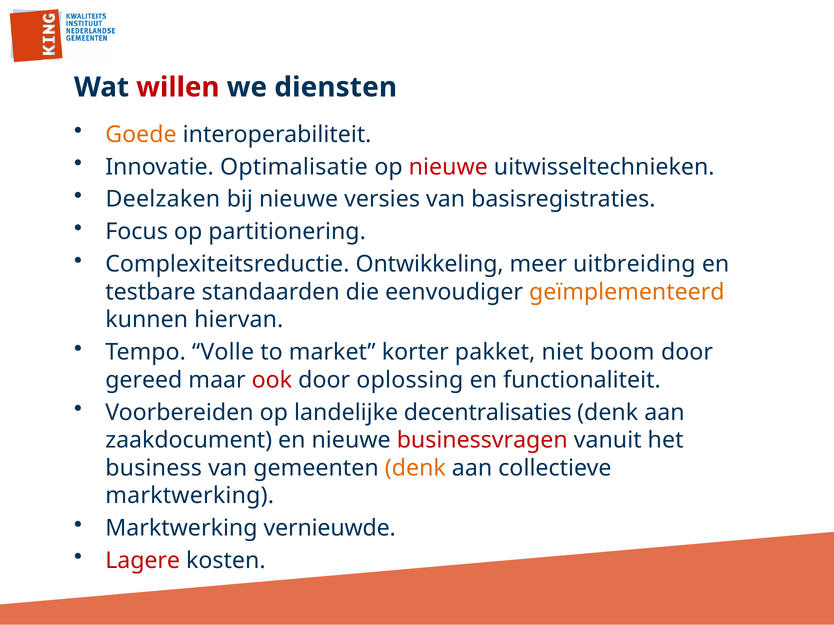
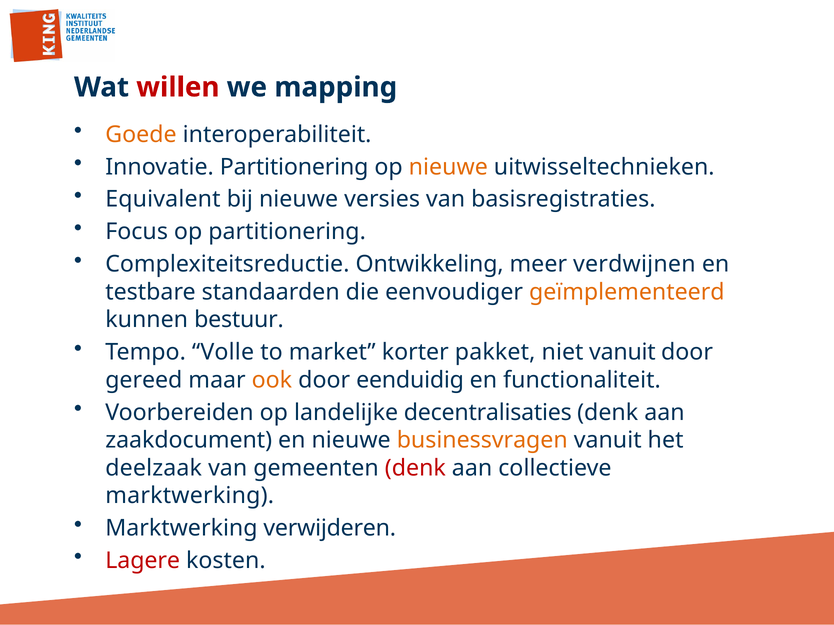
diensten: diensten -> mapping
Innovatie Optimalisatie: Optimalisatie -> Partitionering
nieuwe at (448, 167) colour: red -> orange
Deelzaken: Deelzaken -> Equivalent
uitbreiding: uitbreiding -> verdwijnen
hiervan: hiervan -> bestuur
niet boom: boom -> vanuit
ook colour: red -> orange
oplossing: oplossing -> eenduidig
businessvragen colour: red -> orange
business: business -> deelzaak
denk at (415, 468) colour: orange -> red
vernieuwde: vernieuwde -> verwijderen
